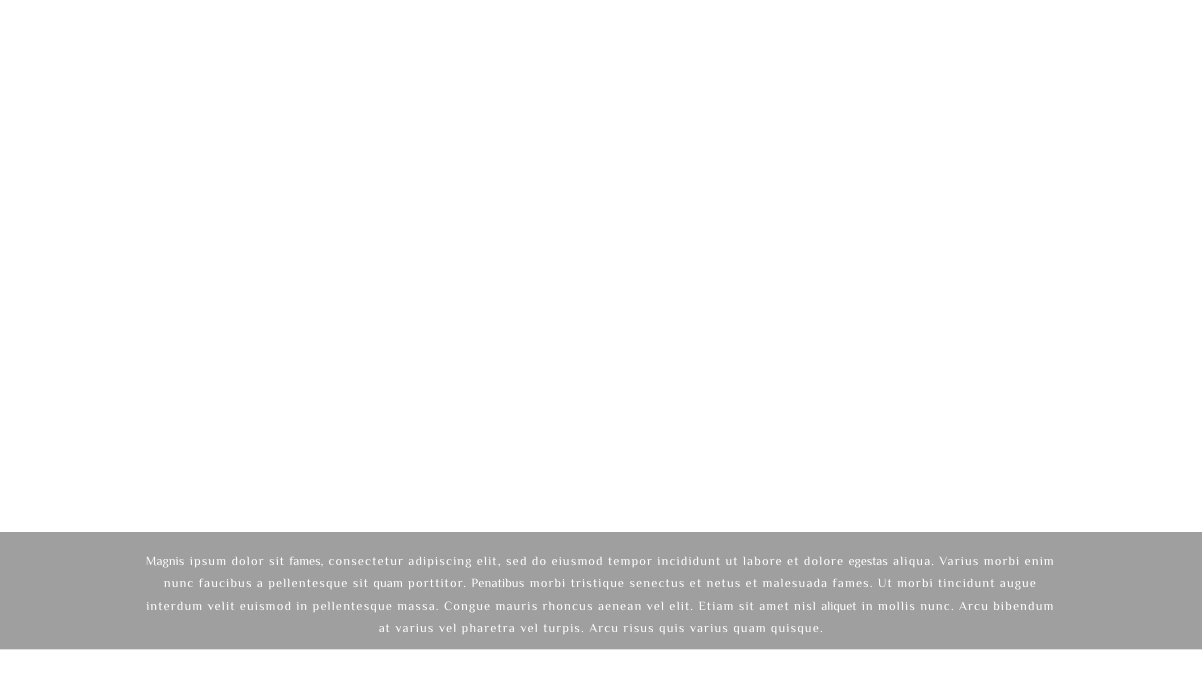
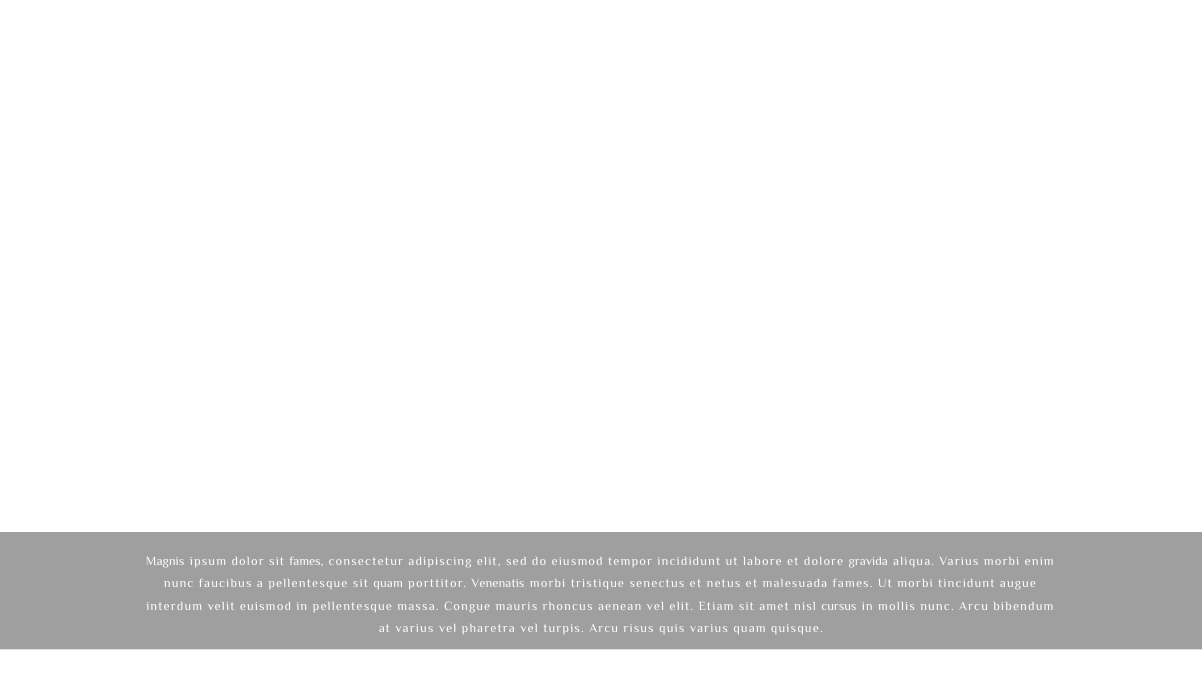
egestas: egestas -> gravida
Penatibus: Penatibus -> Venenatis
aliquet: aliquet -> cursus
